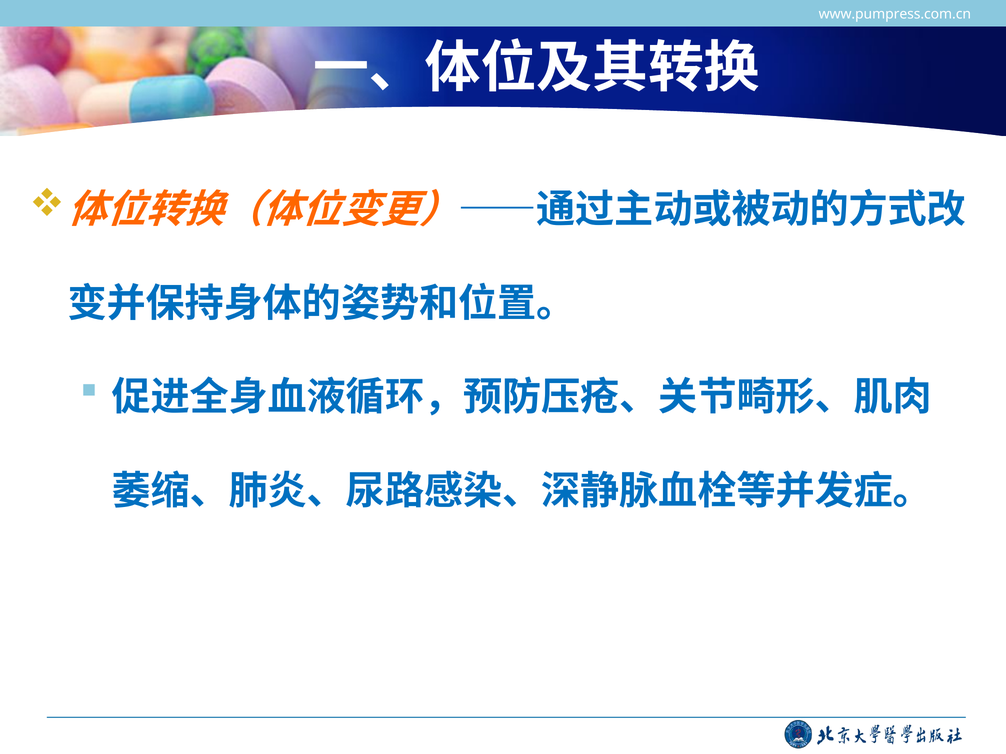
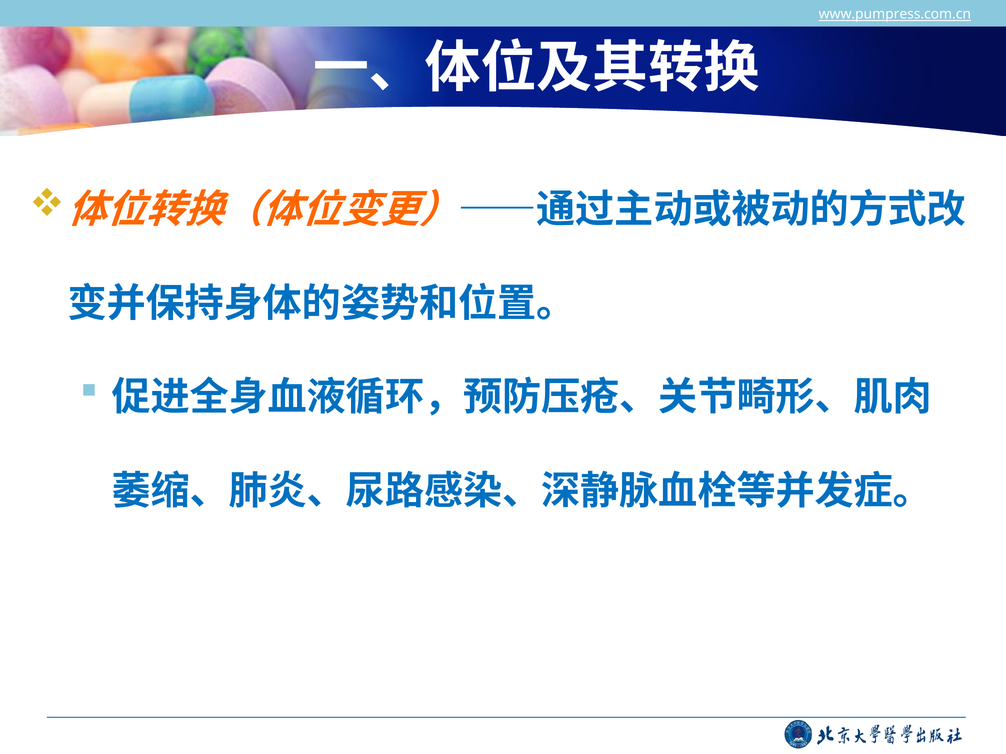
www.pumpress.com.cn underline: none -> present
